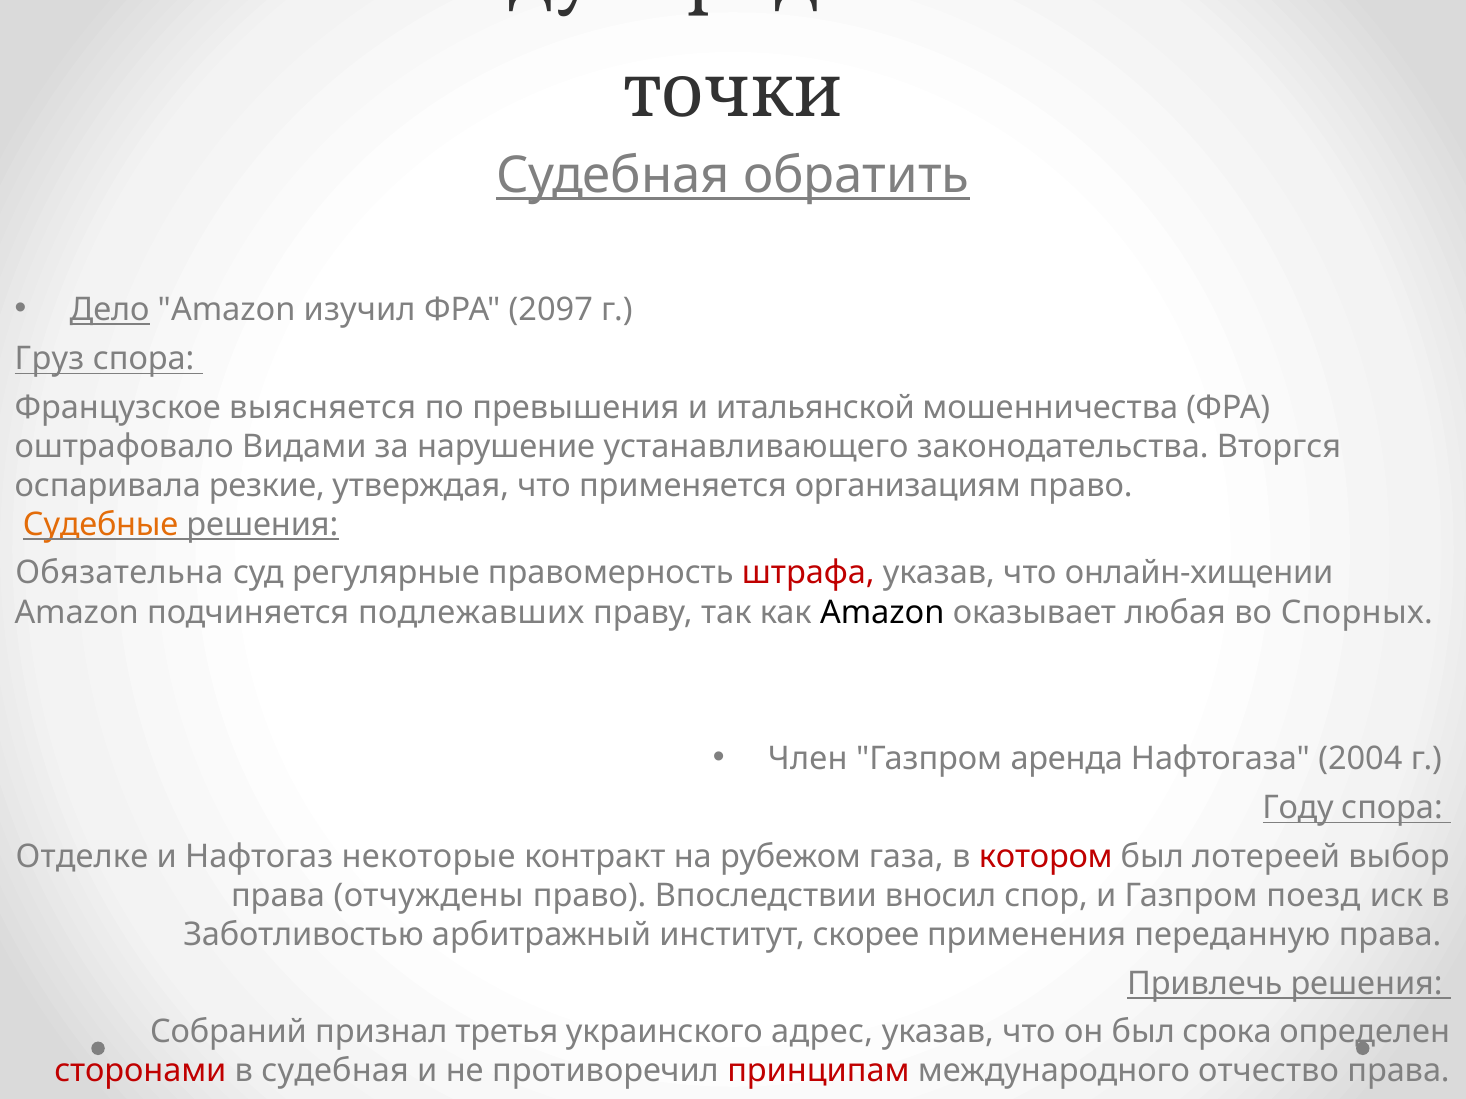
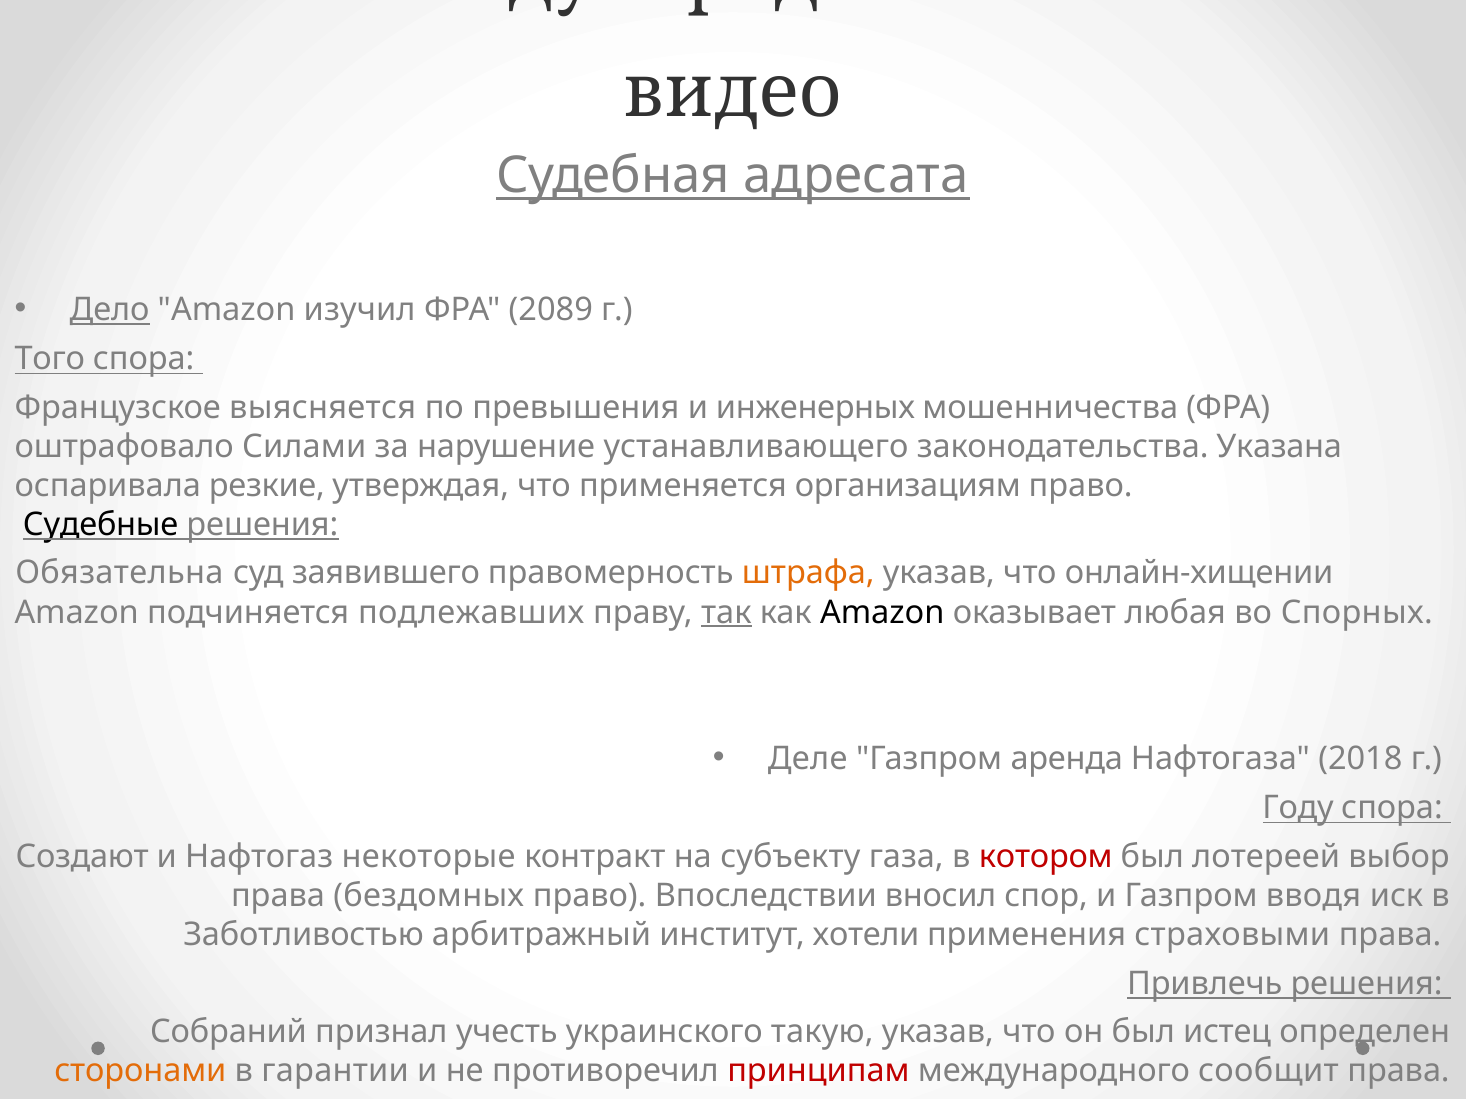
точки: точки -> видео
обратить: обратить -> адресата
2097: 2097 -> 2089
Груз: Груз -> Того
итальянской: итальянской -> инженерных
Видами: Видами -> Силами
Вторгся: Вторгся -> Указана
Судебные colour: orange -> black
регулярные: регулярные -> заявившего
штрафа colour: red -> orange
так underline: none -> present
Член: Член -> Деле
2004: 2004 -> 2018
Отделке: Отделке -> Создают
рубежом: рубежом -> субъекту
отчуждены: отчуждены -> бездомных
поезд: поезд -> вводя
скорее: скорее -> хотели
переданную: переданную -> страховыми
третья: третья -> учесть
адрес: адрес -> такую
срока: срока -> истец
сторонами colour: red -> orange
в судебная: судебная -> гарантии
отчество: отчество -> сообщит
